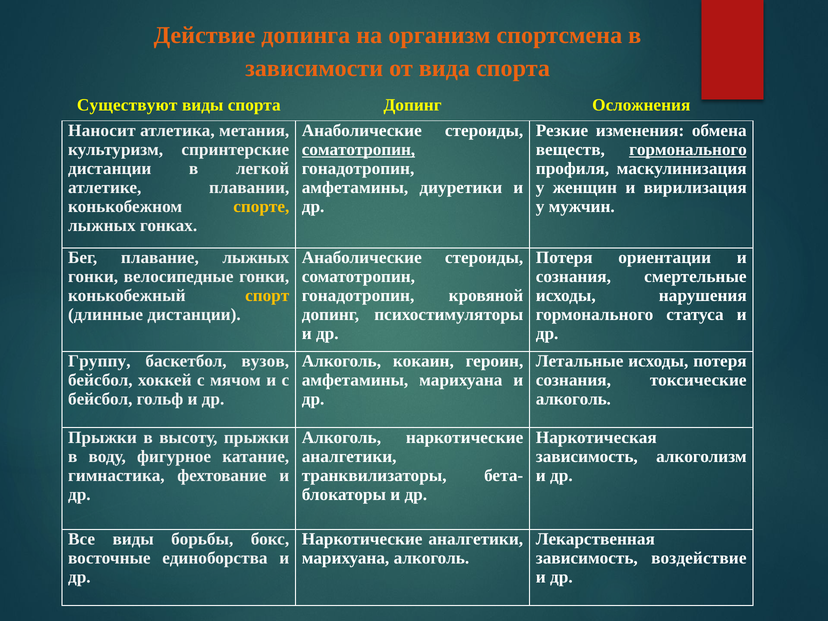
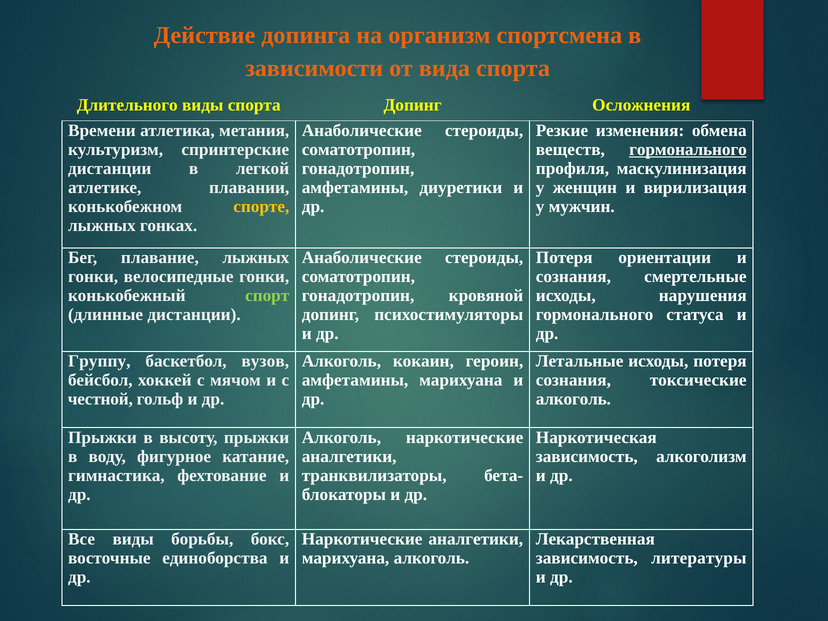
Существуют: Существуют -> Длительного
Наносит: Наносит -> Времени
соматотропин at (358, 149) underline: present -> none
спорт colour: yellow -> light green
бейсбол at (100, 399): бейсбол -> честной
воздействие: воздействие -> литературы
